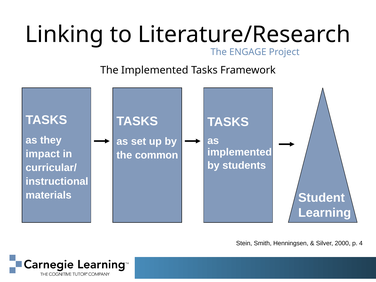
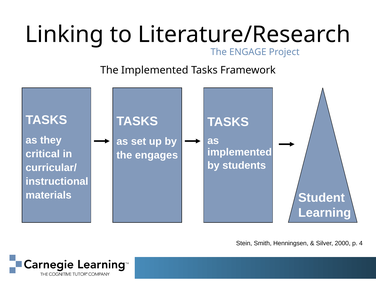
impact: impact -> critical
common: common -> engages
